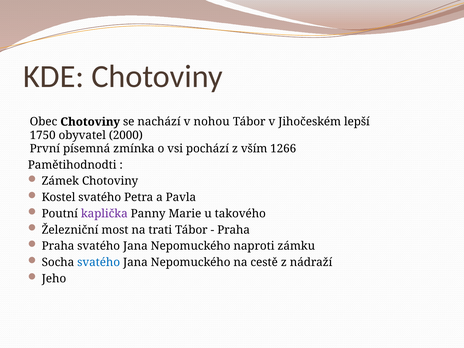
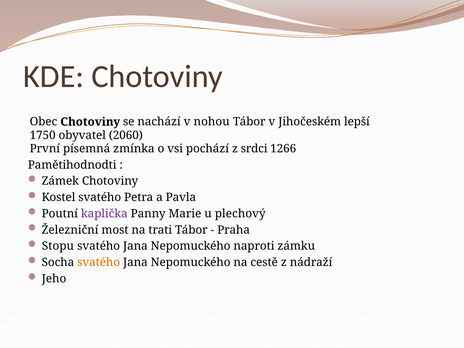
2000: 2000 -> 2060
vším: vším -> srdci
takového: takového -> plechový
Praha at (58, 246): Praha -> Stopu
svatého at (99, 262) colour: blue -> orange
